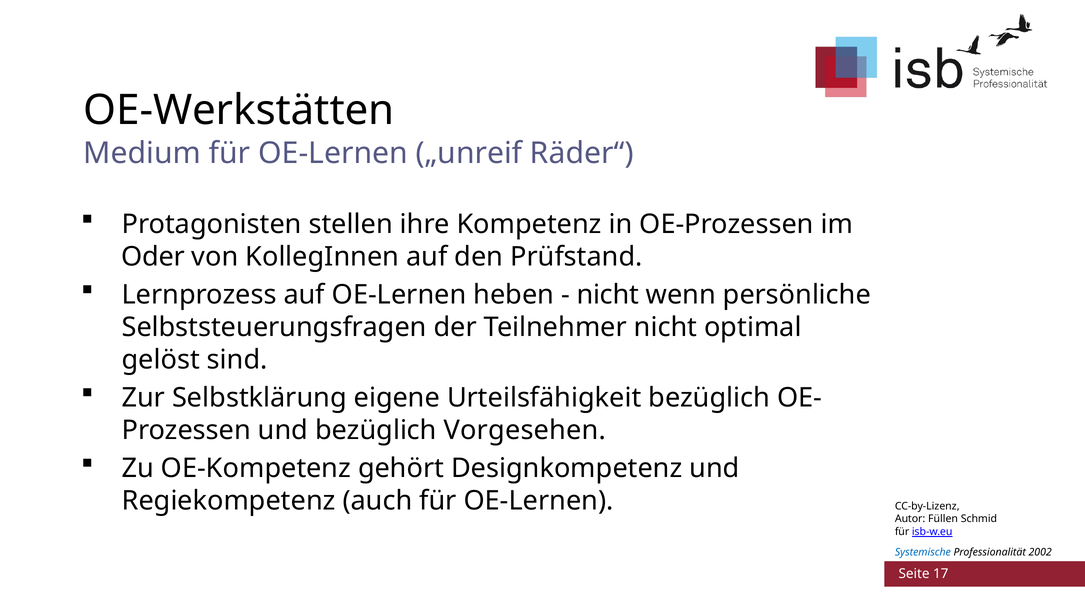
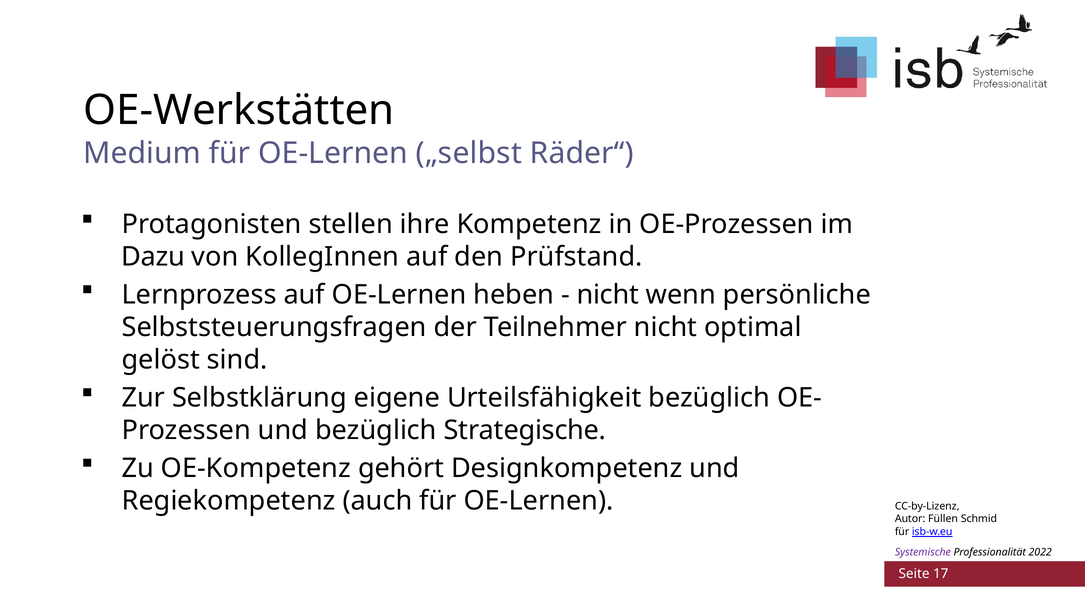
„unreif: „unreif -> „selbst
Oder: Oder -> Dazu
Vorgesehen: Vorgesehen -> Strategische
Systemische colour: blue -> purple
2002: 2002 -> 2022
